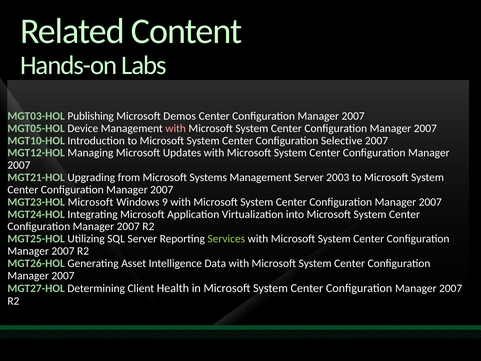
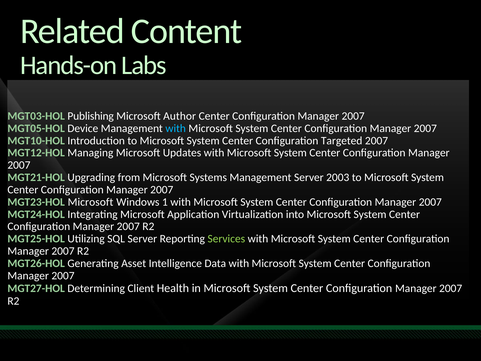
Demos: Demos -> Author
with at (176, 128) colour: pink -> light blue
Selective: Selective -> Targeted
9: 9 -> 1
